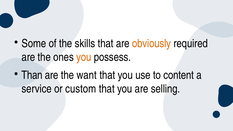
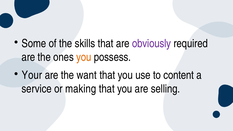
obviously colour: orange -> purple
Than: Than -> Your
custom: custom -> making
